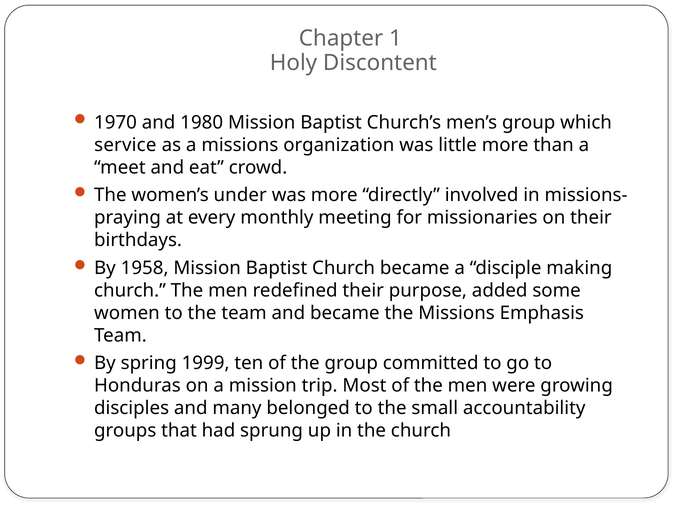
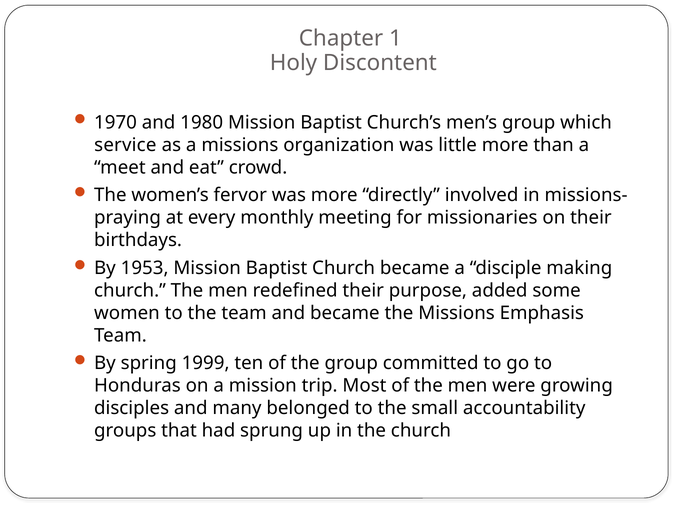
under: under -> fervor
1958: 1958 -> 1953
